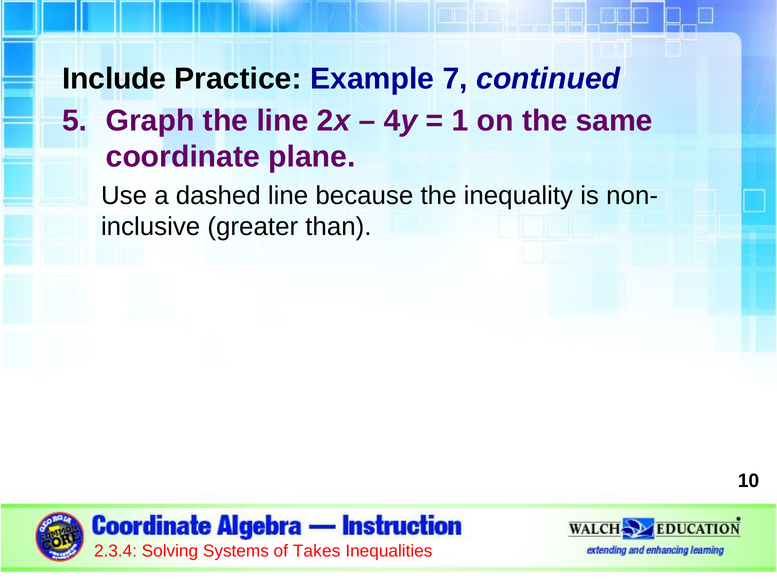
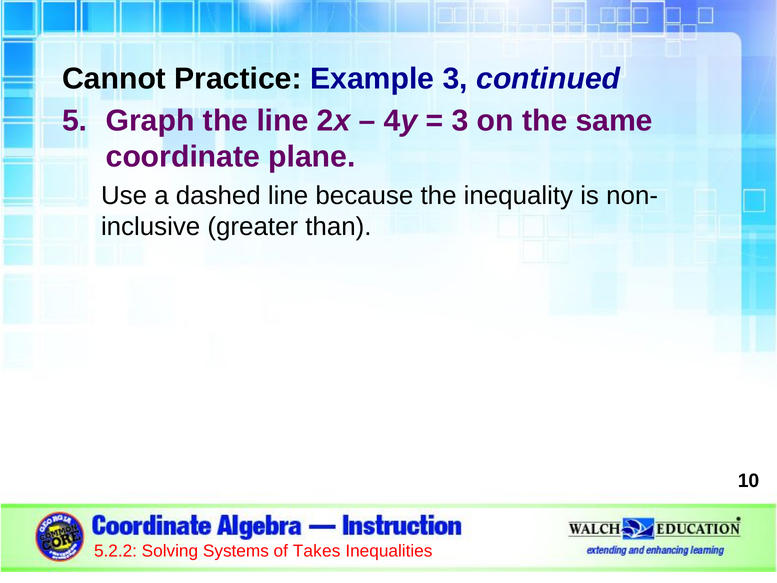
Include: Include -> Cannot
Example 7: 7 -> 3
1 at (460, 121): 1 -> 3
2.3.4: 2.3.4 -> 5.2.2
